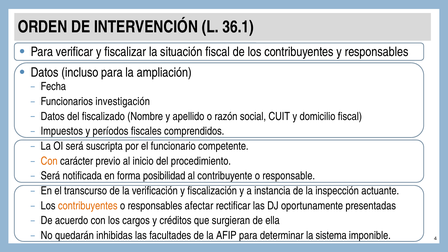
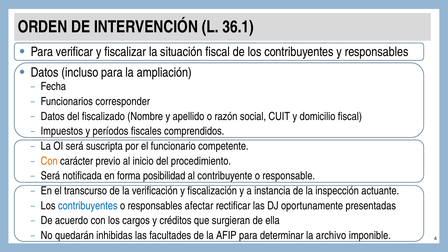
investigación: investigación -> corresponder
contribuyentes at (88, 206) colour: orange -> blue
sistema: sistema -> archivo
